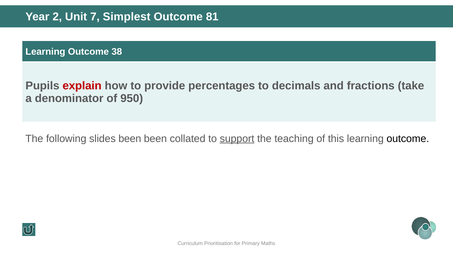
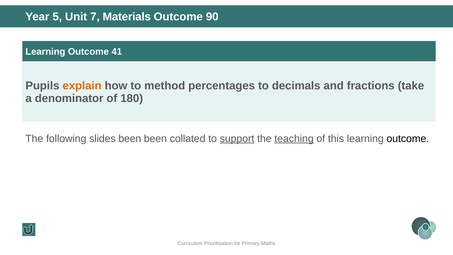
2: 2 -> 5
Simplest: Simplest -> Materials
81: 81 -> 90
38: 38 -> 41
explain colour: red -> orange
provide: provide -> method
950: 950 -> 180
teaching underline: none -> present
